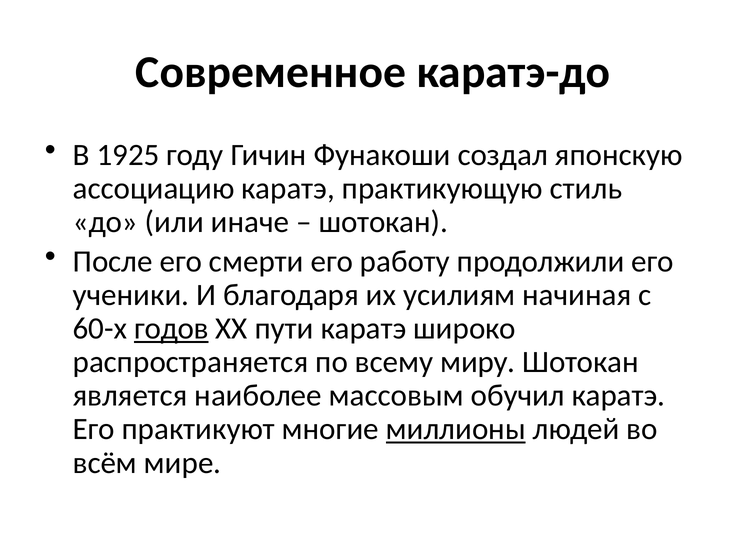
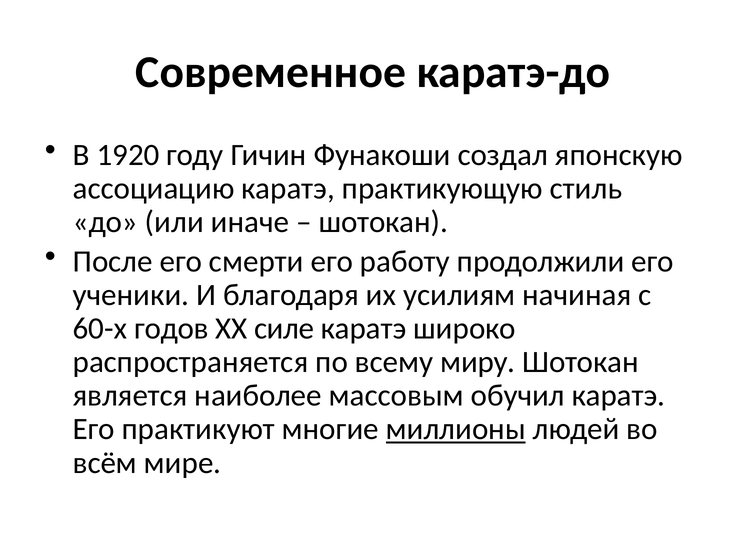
1925: 1925 -> 1920
годов underline: present -> none
пути: пути -> силе
